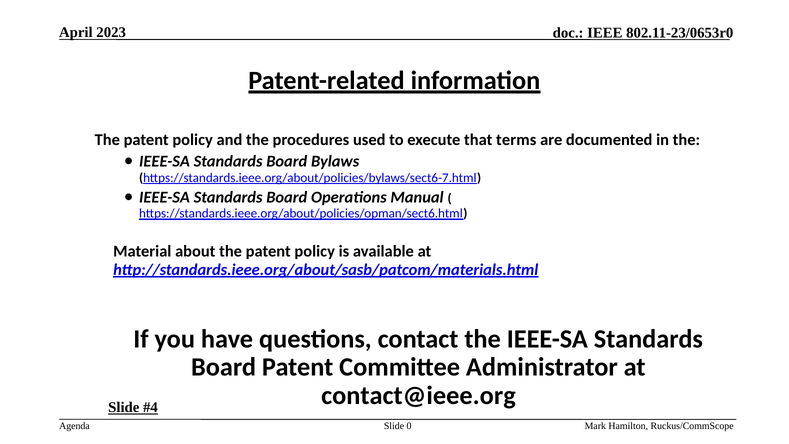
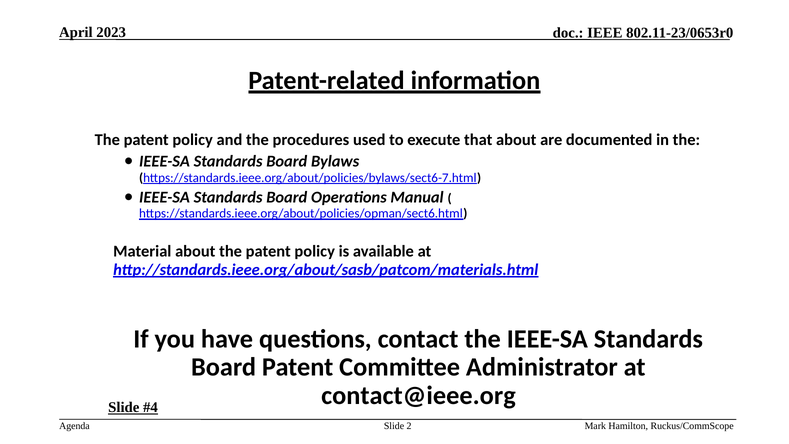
that terms: terms -> about
0: 0 -> 2
